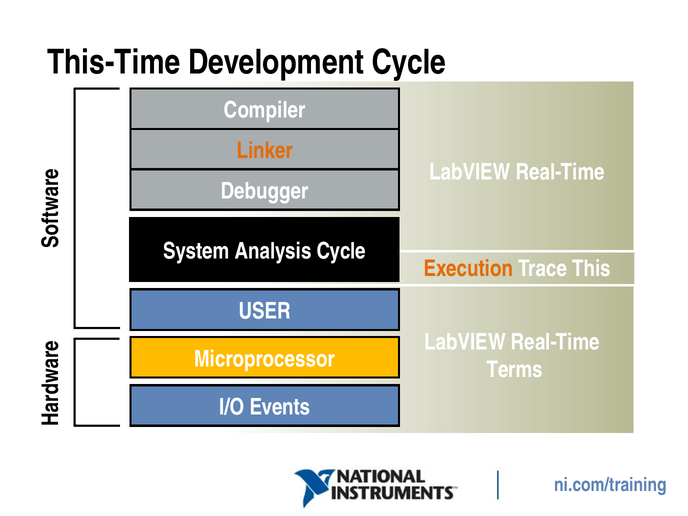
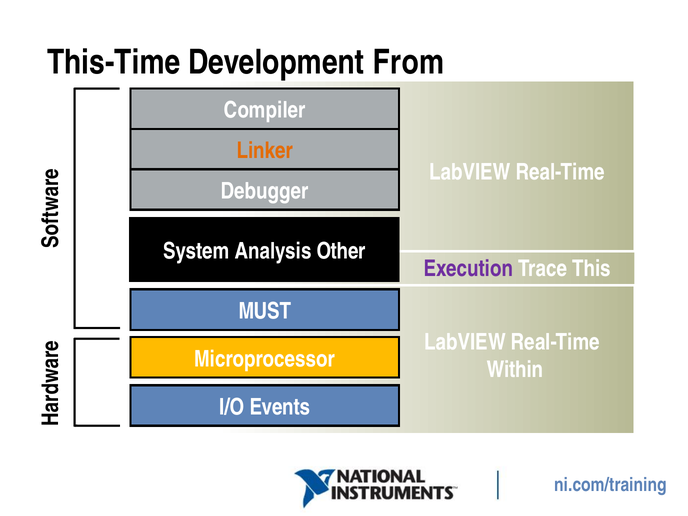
Development Cycle: Cycle -> From
Analysis Cycle: Cycle -> Other
Execution colour: orange -> purple
USER: USER -> MUST
Terms: Terms -> Within
